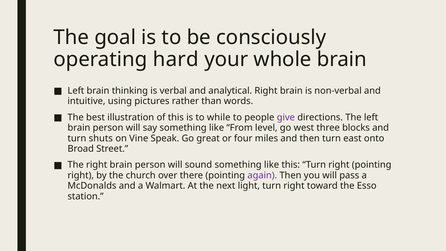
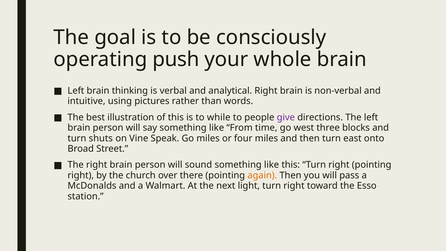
hard: hard -> push
level: level -> time
Go great: great -> miles
again colour: purple -> orange
